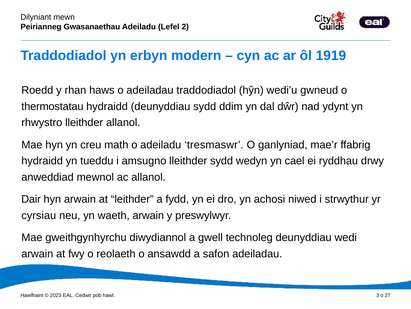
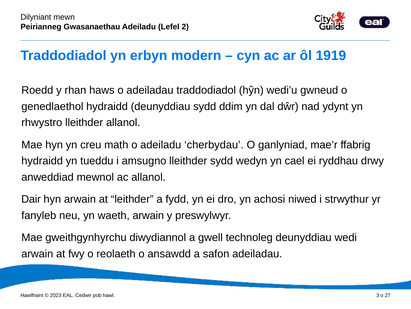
thermostatau: thermostatau -> genedlaethol
tresmaswr: tresmaswr -> cherbydau
cyrsiau: cyrsiau -> fanyleb
